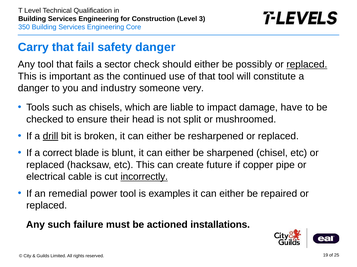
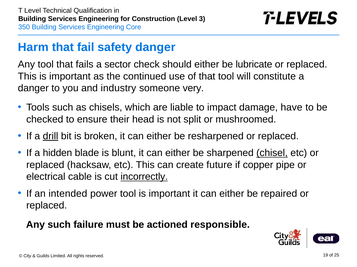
Carry: Carry -> Harm
possibly: possibly -> lubricate
replaced at (307, 65) underline: present -> none
correct: correct -> hidden
chisel underline: none -> present
remedial: remedial -> intended
tool is examples: examples -> important
installations: installations -> responsible
